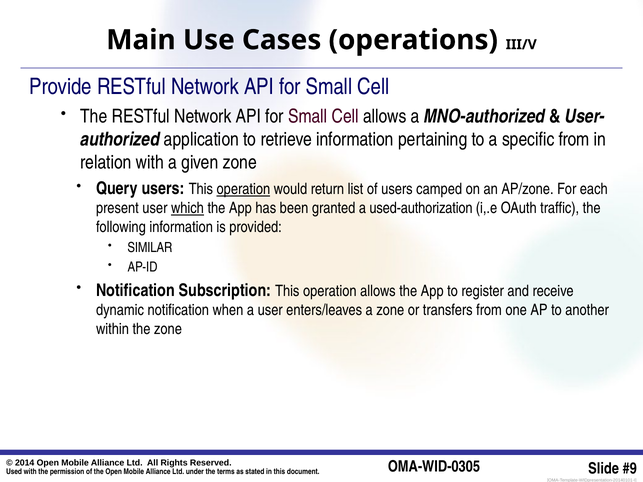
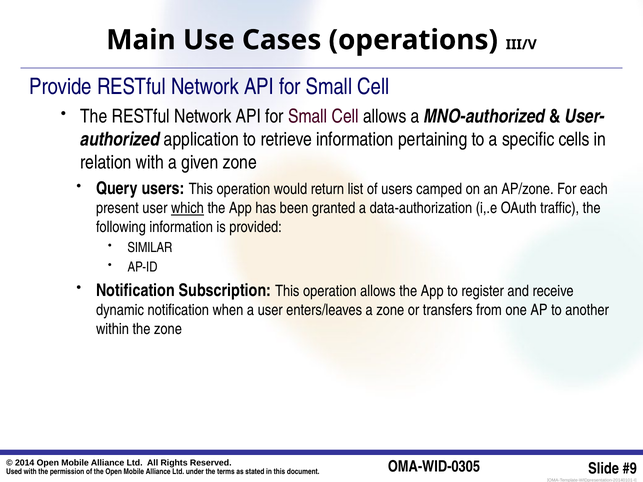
specific from: from -> cells
operation at (243, 189) underline: present -> none
used-authorization: used-authorization -> data-authorization
